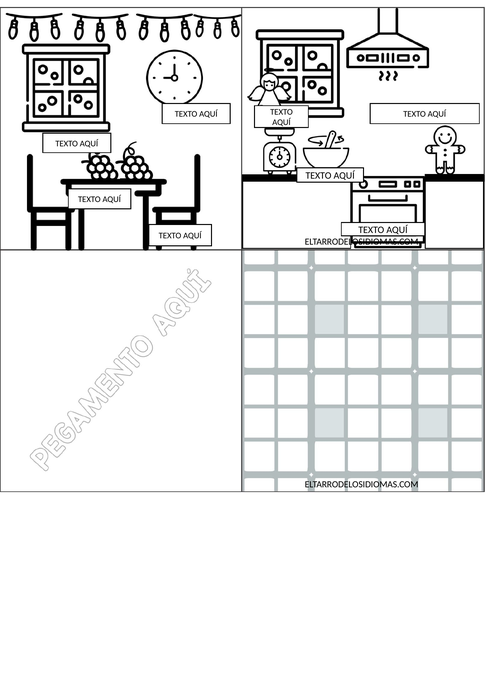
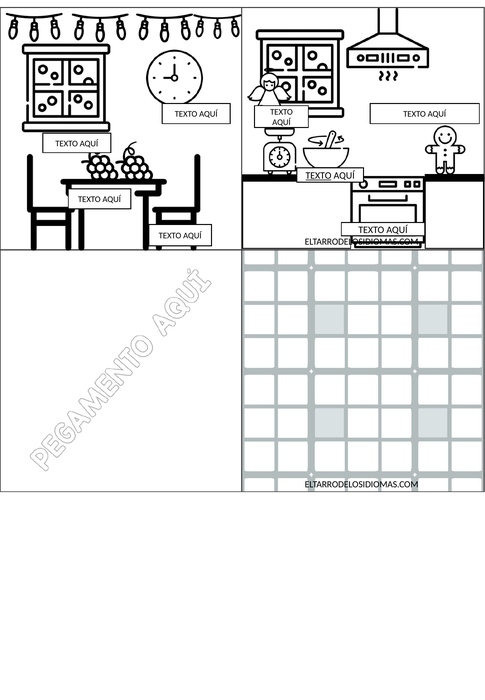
TEXTO at (318, 176) underline: none -> present
